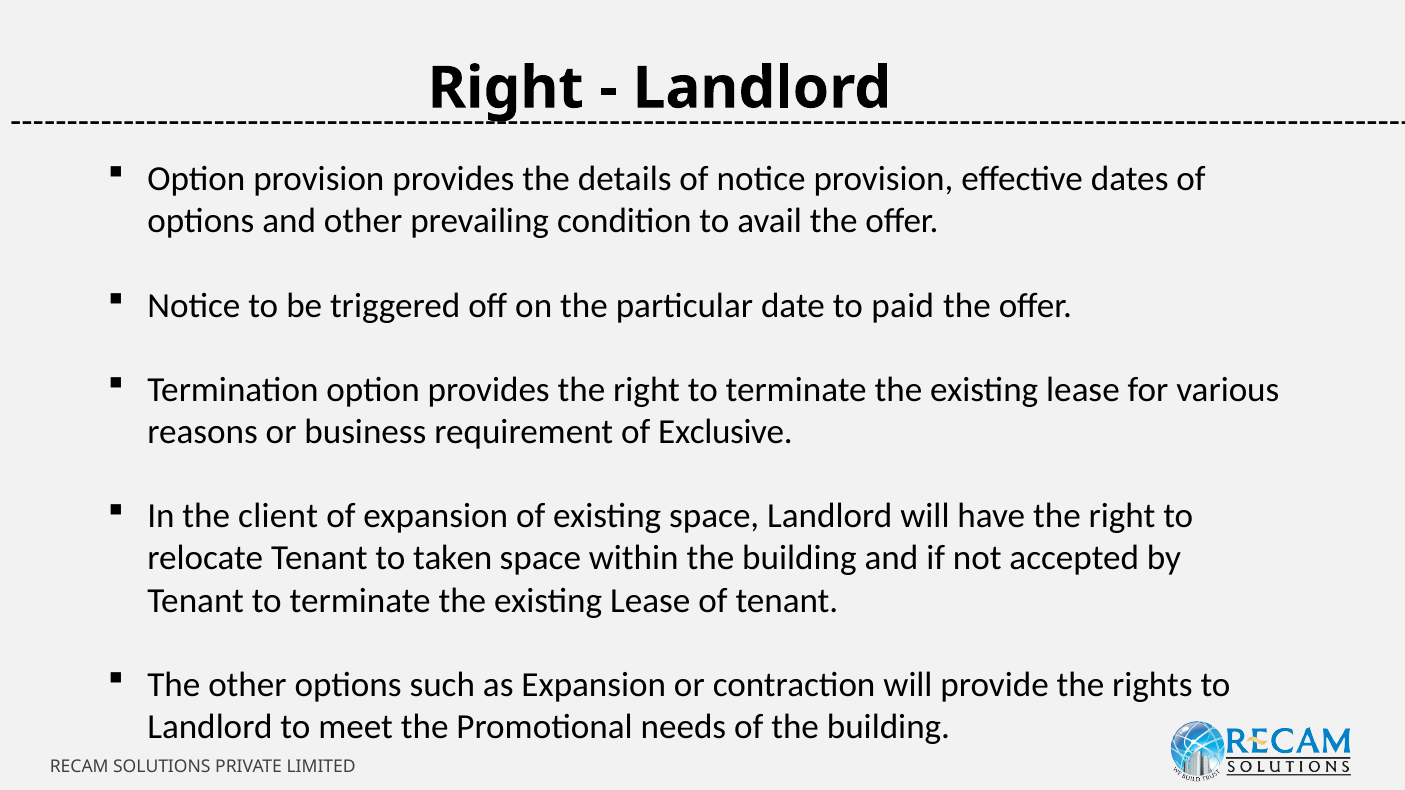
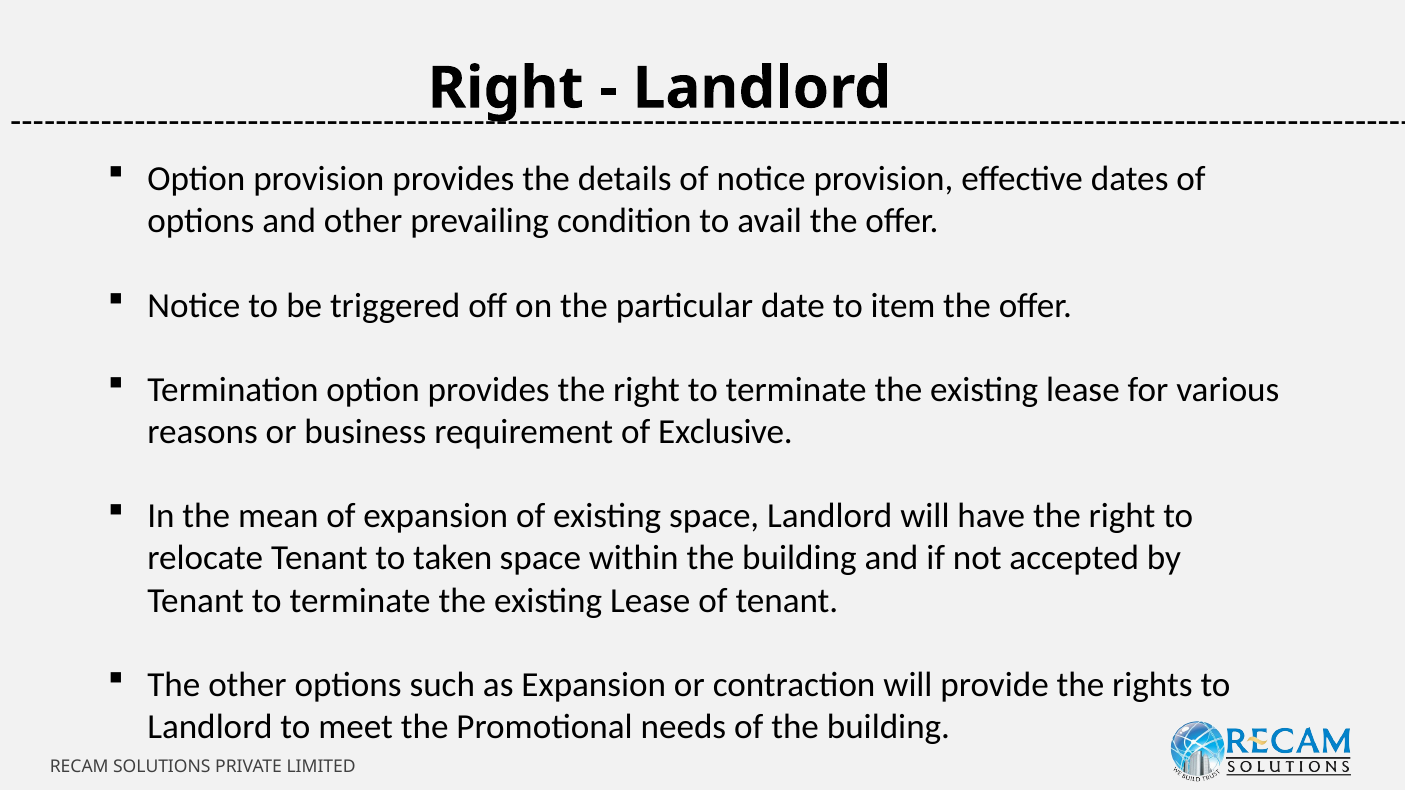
paid: paid -> item
client: client -> mean
